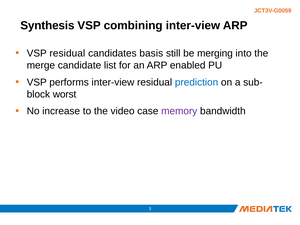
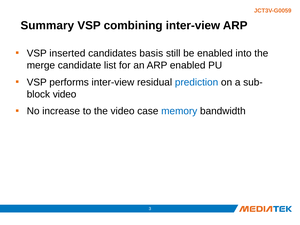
Synthesis: Synthesis -> Summary
VSP residual: residual -> inserted
be merging: merging -> enabled
worst at (65, 94): worst -> video
memory colour: purple -> blue
